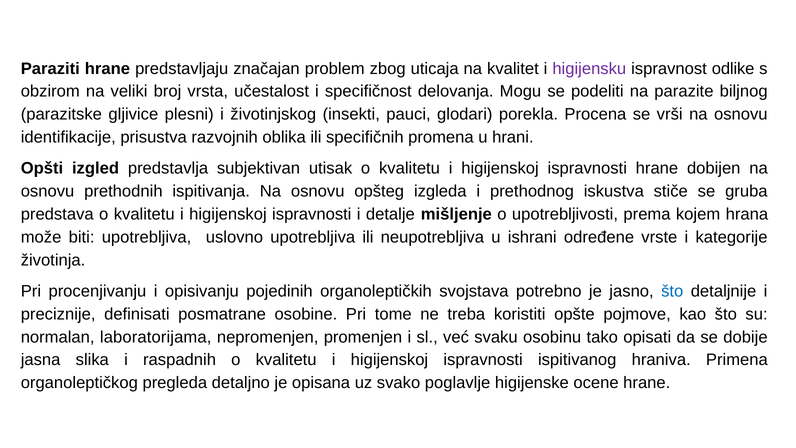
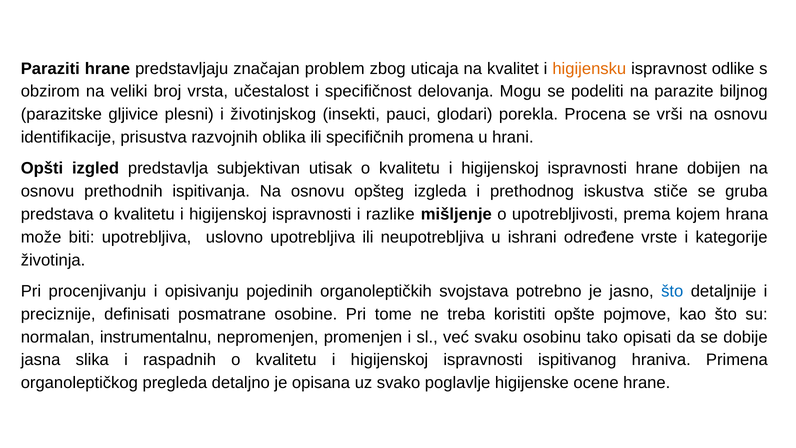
higijensku colour: purple -> orange
detalje: detalje -> razlike
laboratorijama: laboratorijama -> instrumentalnu
